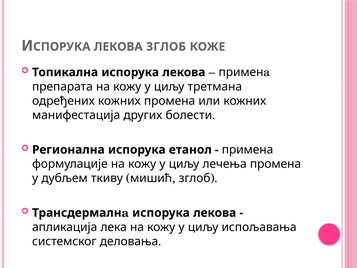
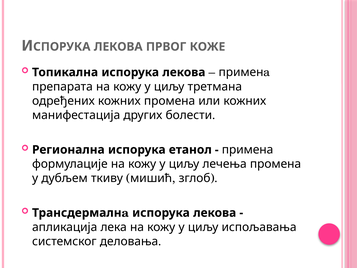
ЛЕКОВА ЗГЛОБ: ЗГЛОБ -> ПРВОГ
